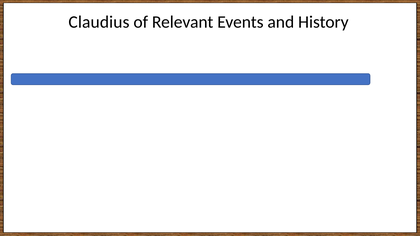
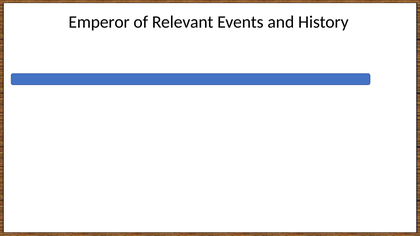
Claudius: Claudius -> Emperor
